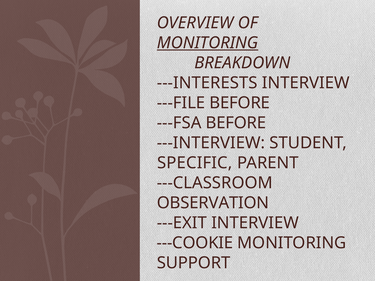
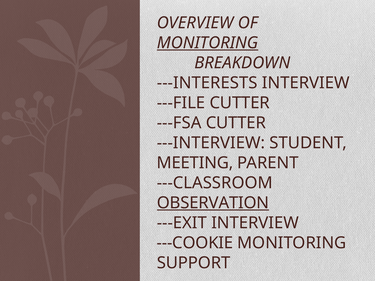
---FILE BEFORE: BEFORE -> CUTTER
---FSA BEFORE: BEFORE -> CUTTER
SPECIFIC: SPECIFIC -> MEETING
OBSERVATION underline: none -> present
